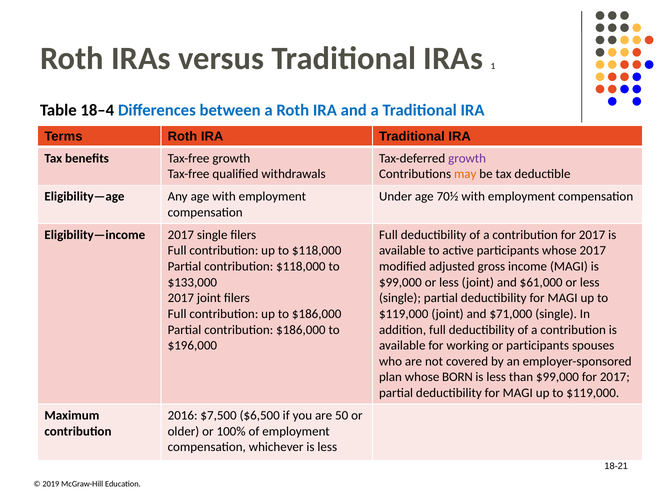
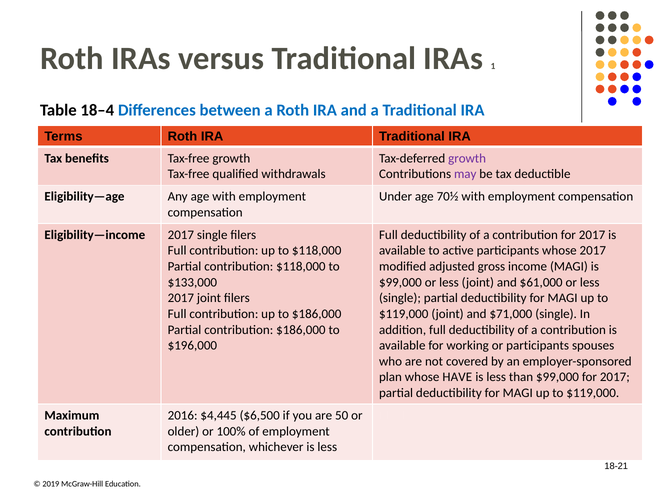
may colour: orange -> purple
BORN: BORN -> HAVE
$7,500: $7,500 -> $4,445
